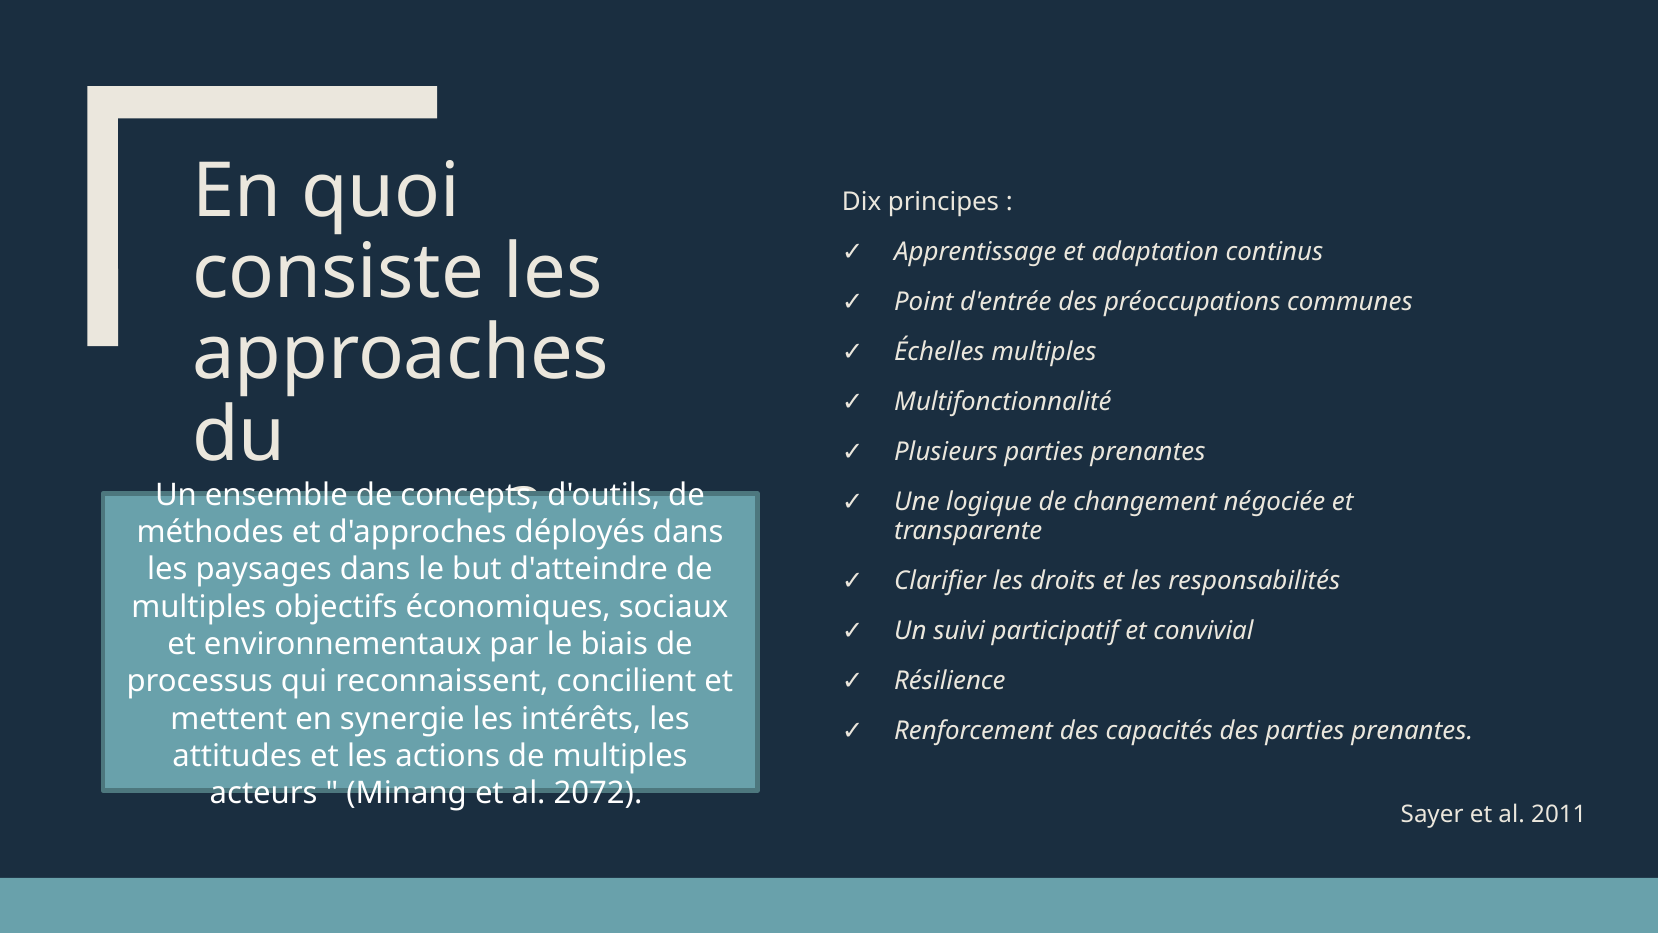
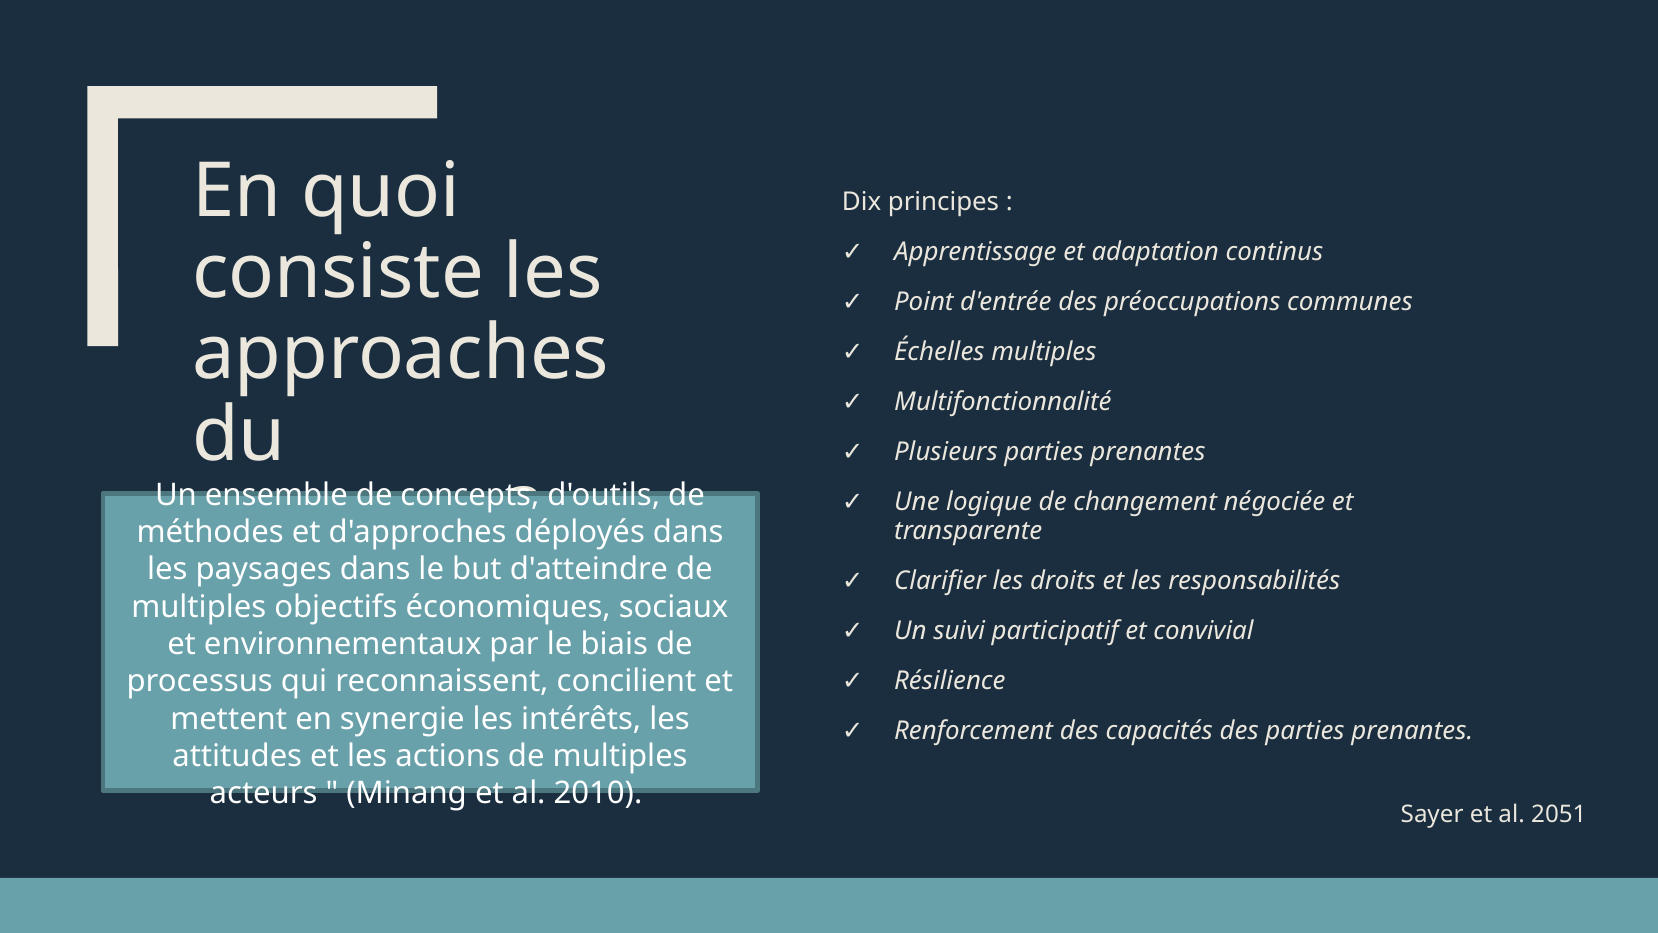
2072: 2072 -> 2010
2011: 2011 -> 2051
